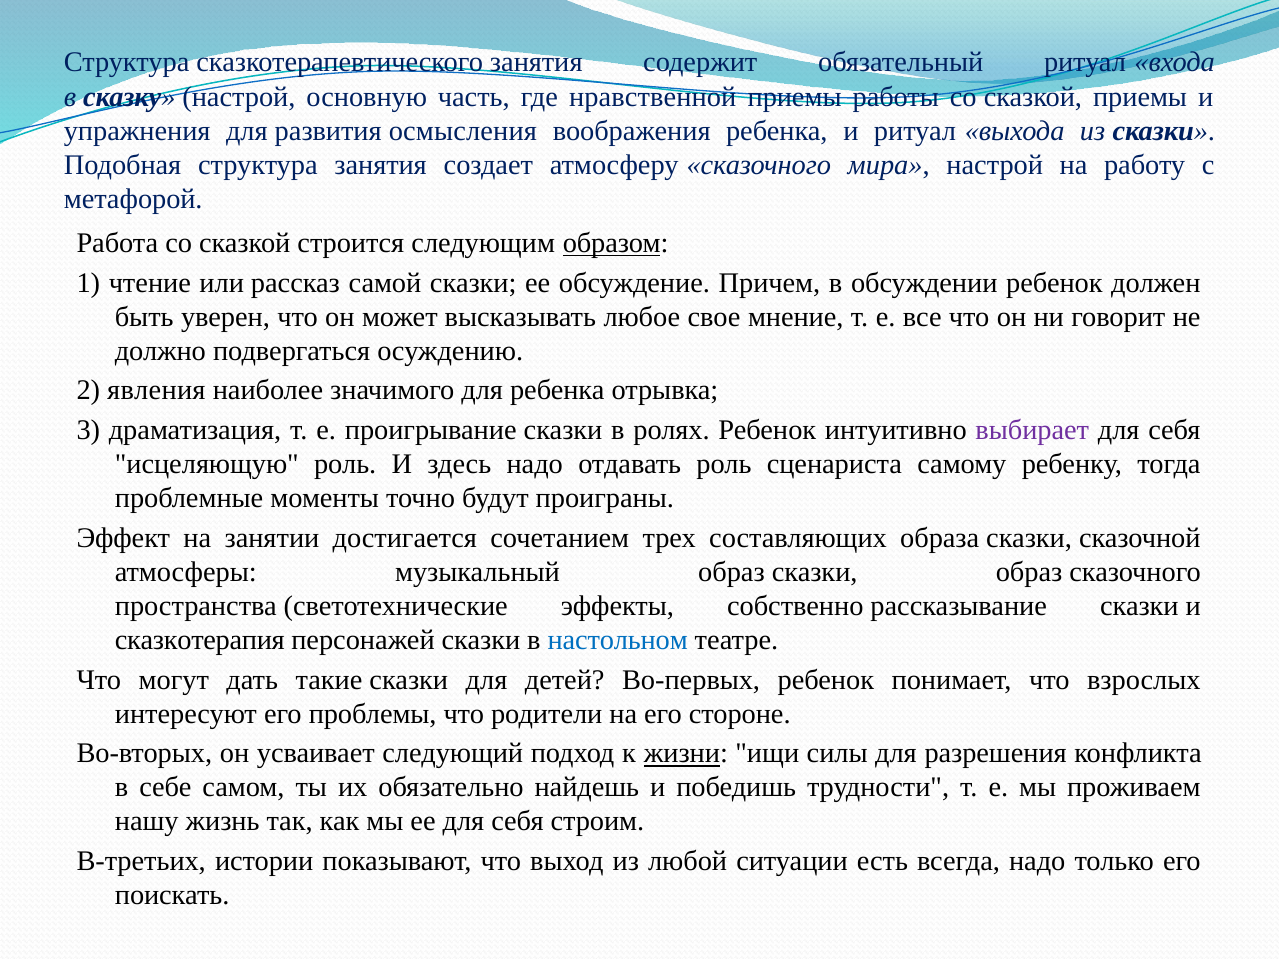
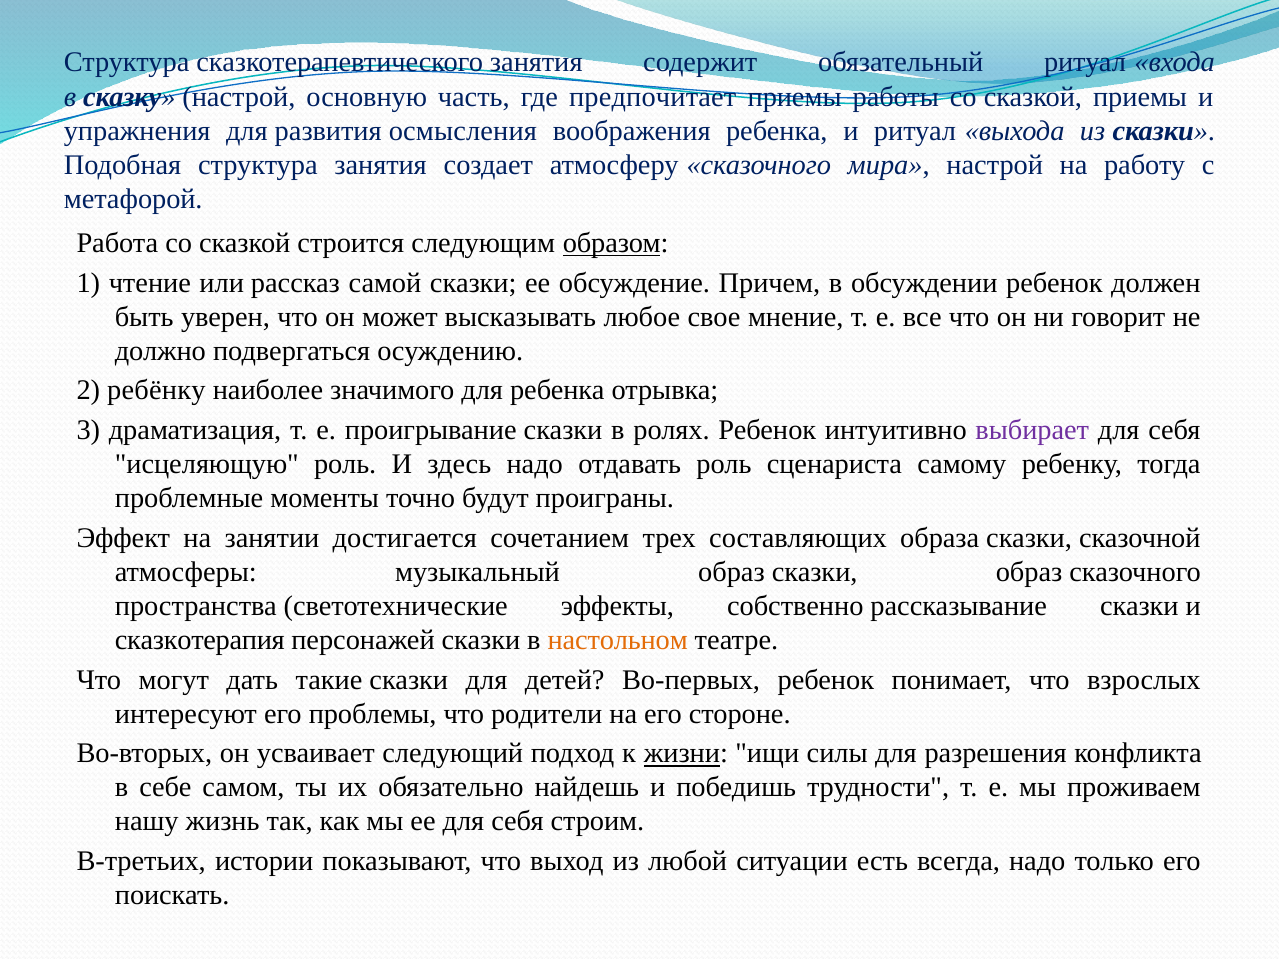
нравственной: нравственной -> предпочитает
явления: явления -> ребёнку
настольном colour: blue -> orange
